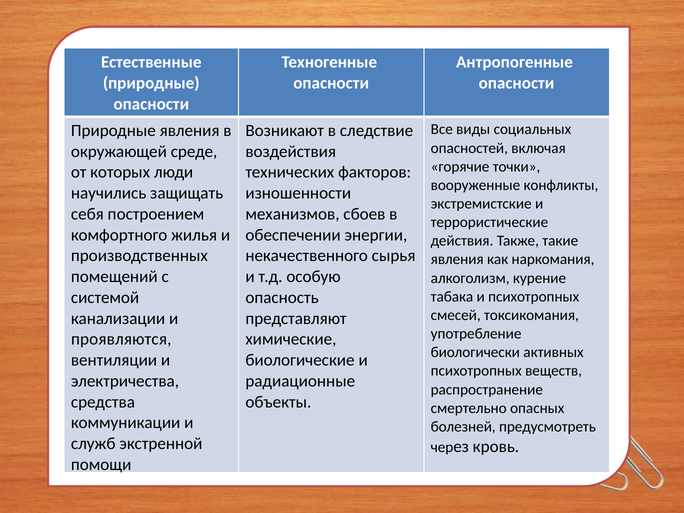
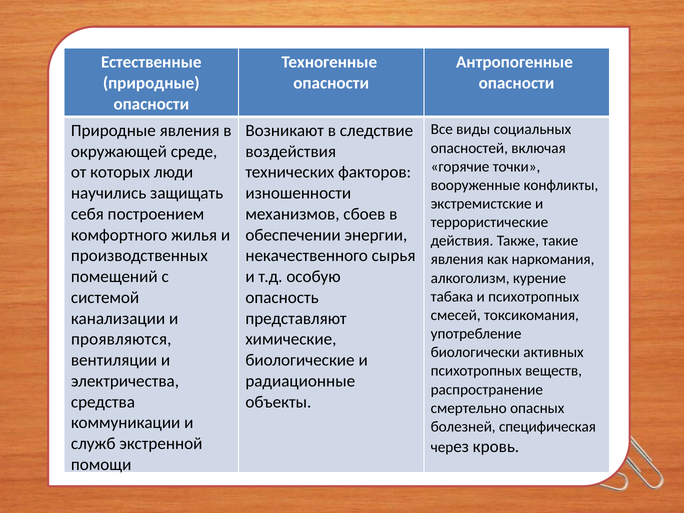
предусмотреть: предусмотреть -> специфическая
